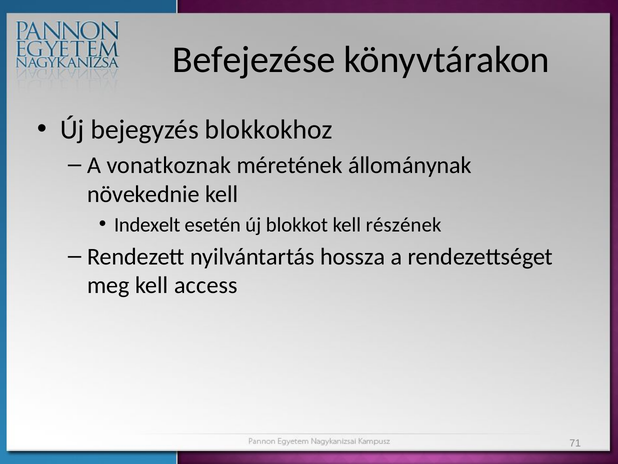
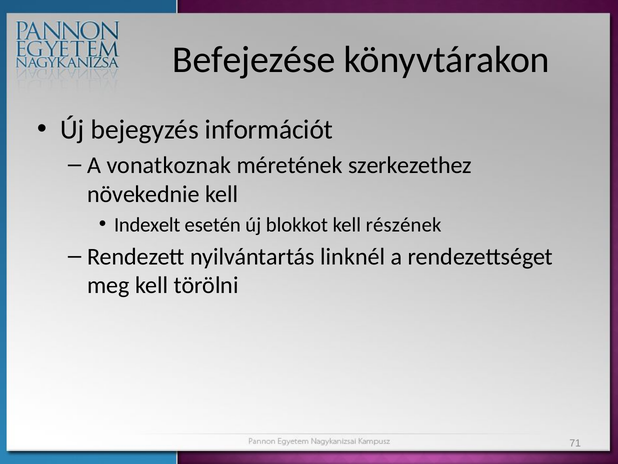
blokkokhoz: blokkokhoz -> információt
állománynak: állománynak -> szerkezethez
hossza: hossza -> linknél
access: access -> törölni
